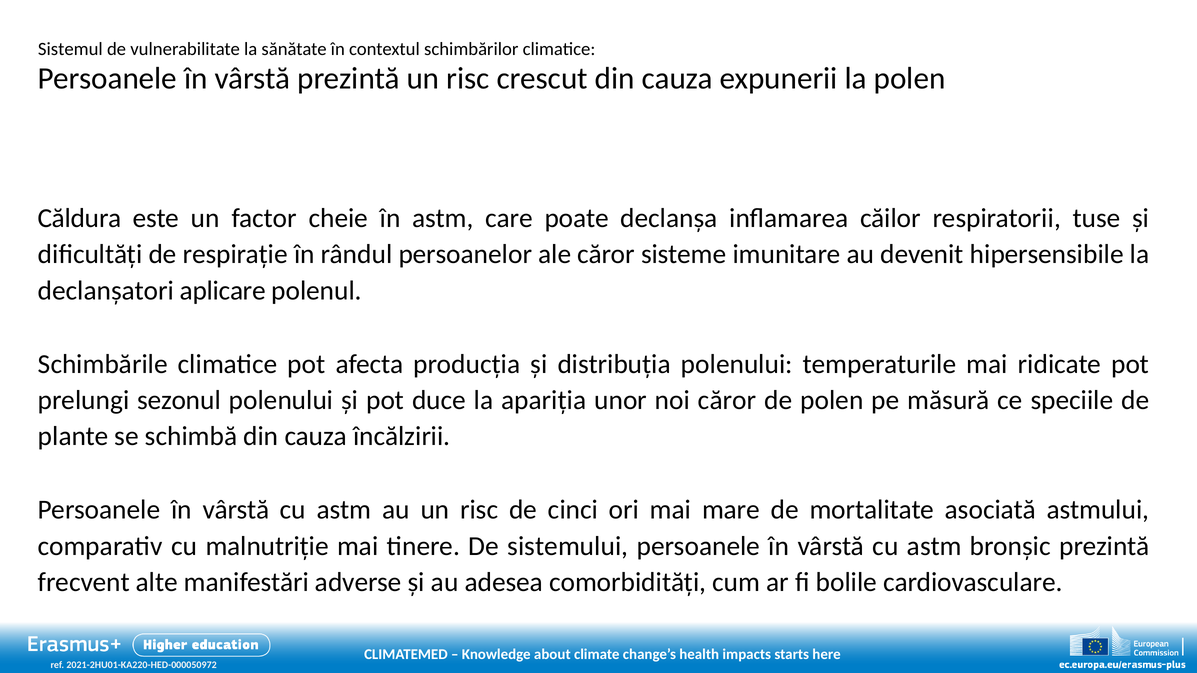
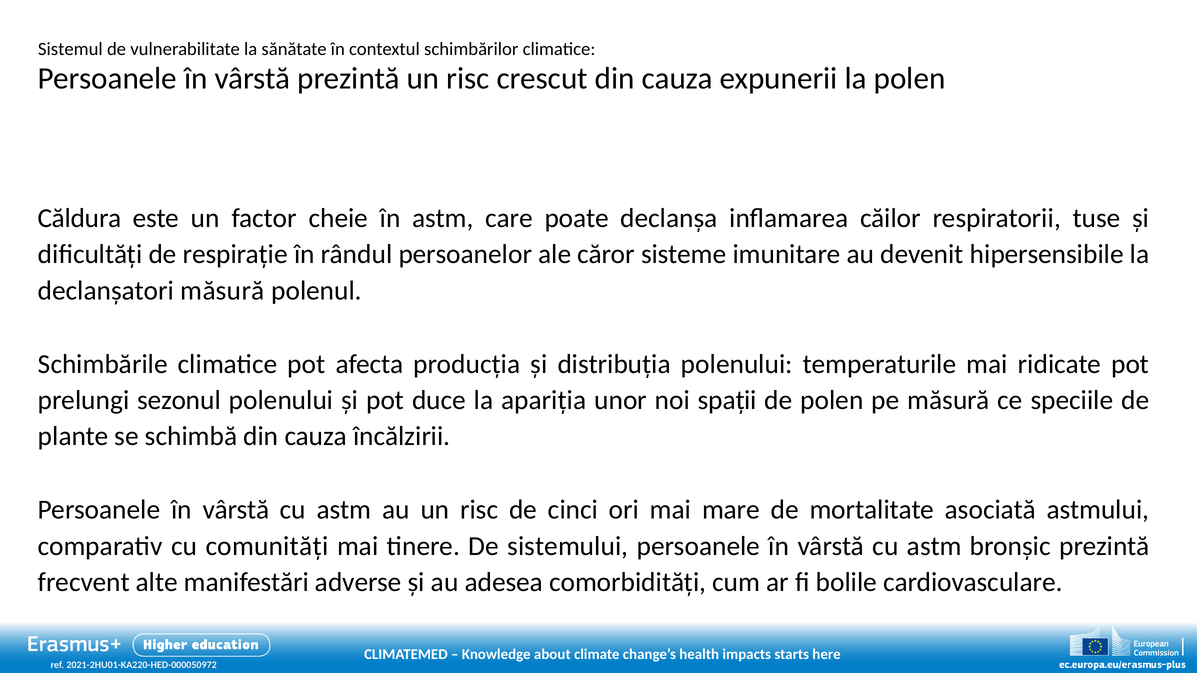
declanșatori aplicare: aplicare -> măsură
noi căror: căror -> spații
malnutriție: malnutriție -> comunități
